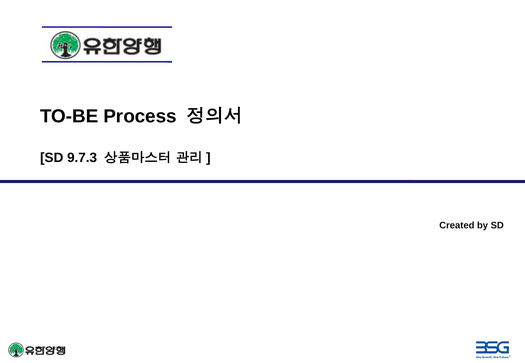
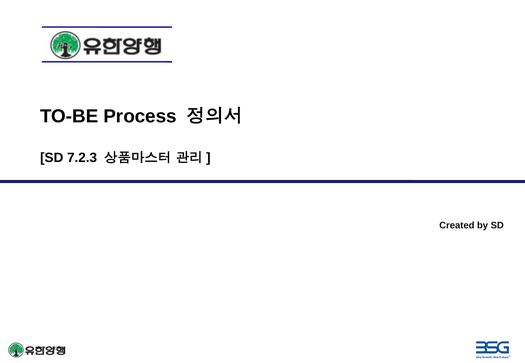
9.7.3: 9.7.3 -> 7.2.3
